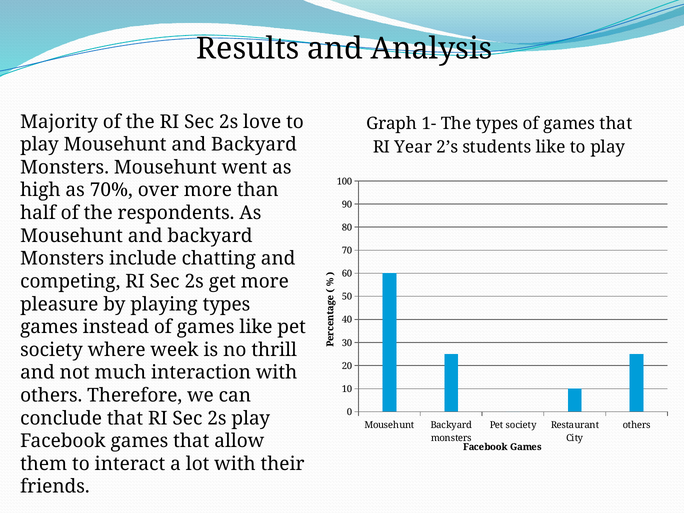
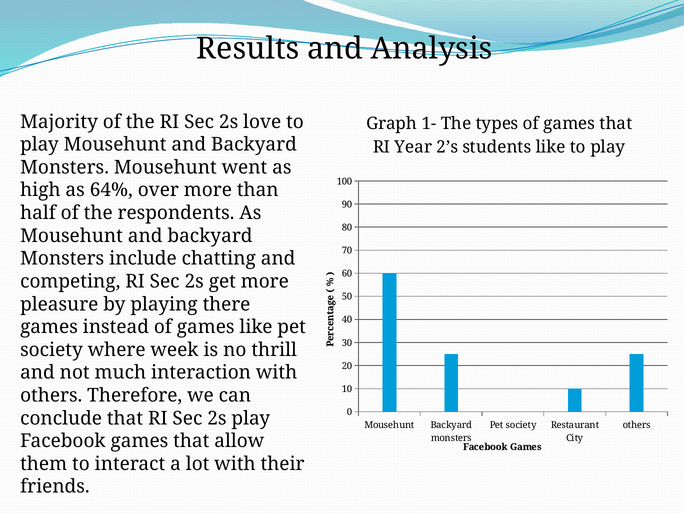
70%: 70% -> 64%
playing types: types -> there
